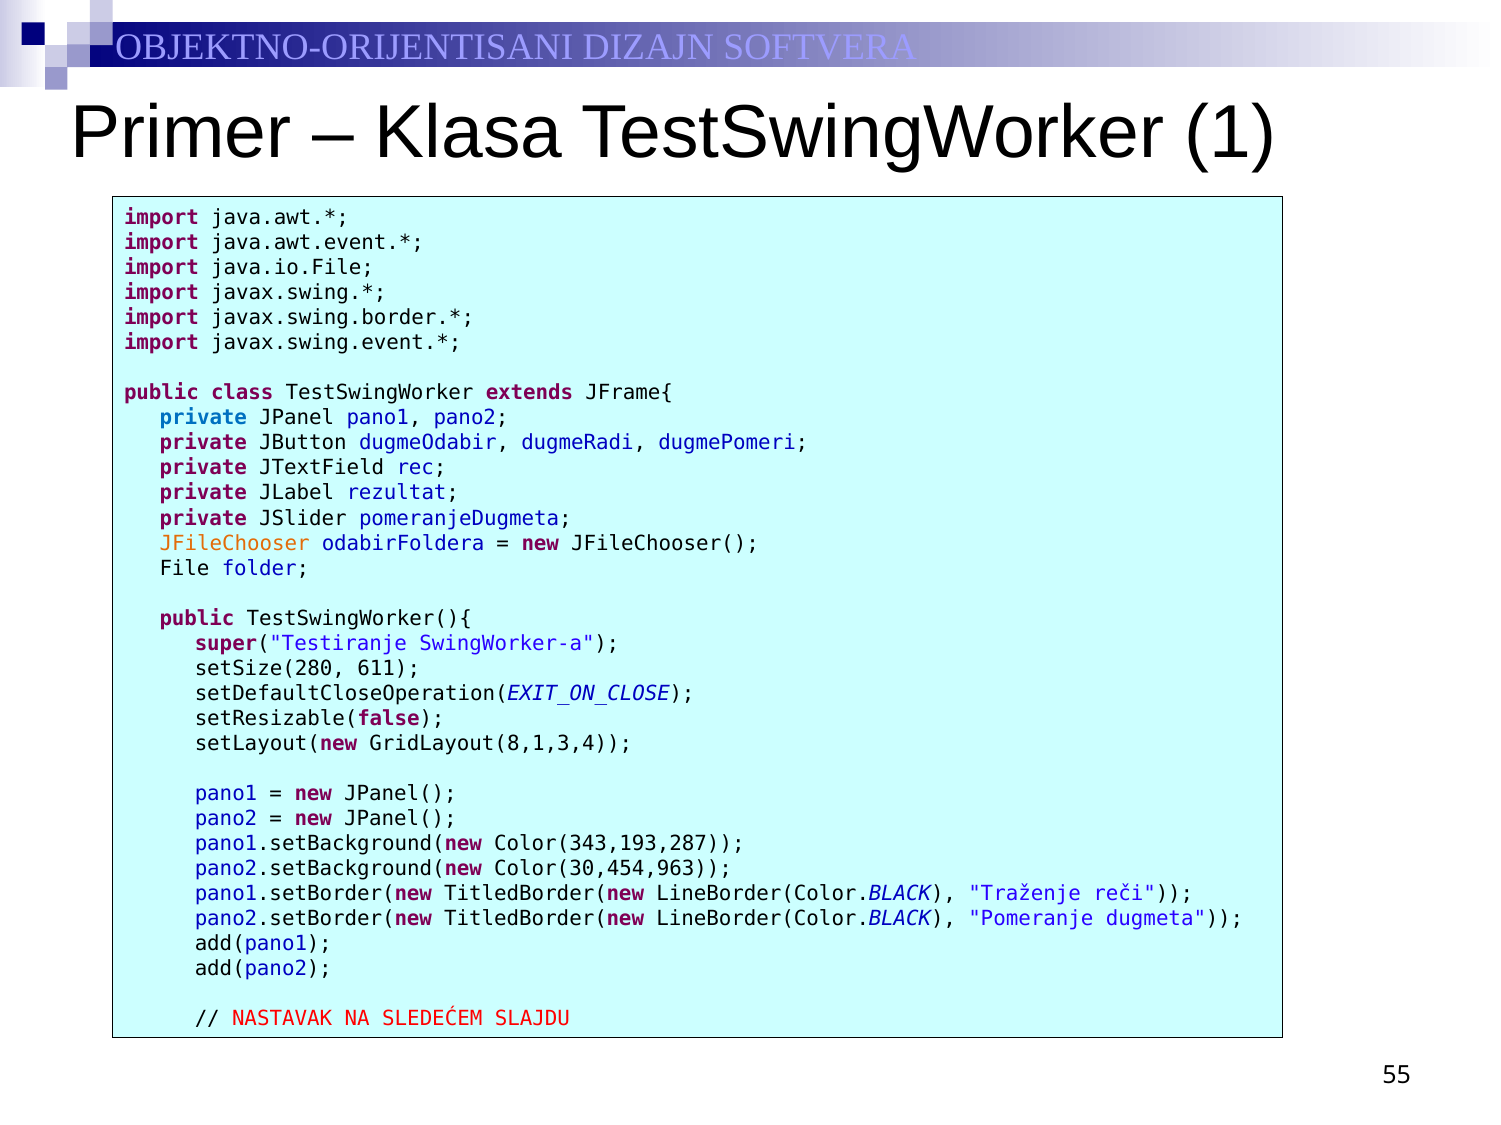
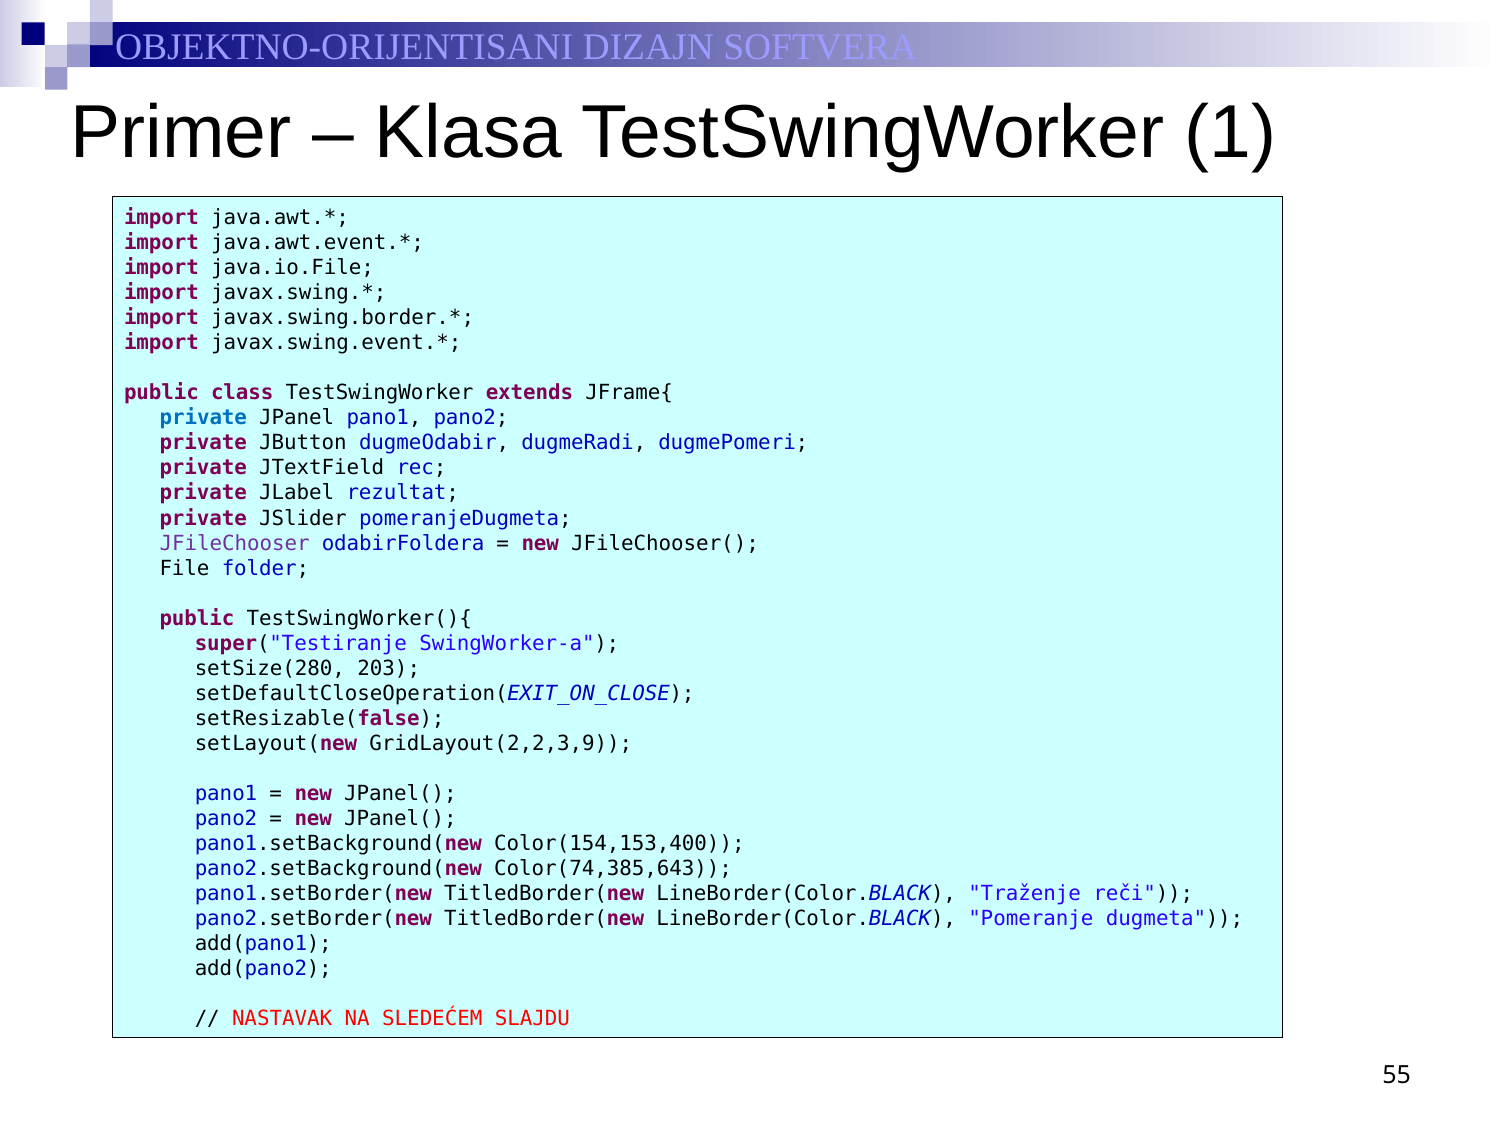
JFileChooser colour: orange -> purple
611: 611 -> 203
GridLayout(8,1,3,4: GridLayout(8,1,3,4 -> GridLayout(2,2,3,9
Color(343,193,287: Color(343,193,287 -> Color(154,153,400
Color(30,454,963: Color(30,454,963 -> Color(74,385,643
